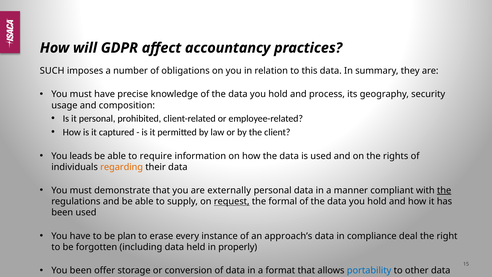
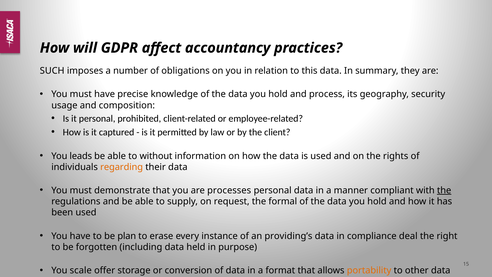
require: require -> without
externally: externally -> processes
request underline: present -> none
approach’s: approach’s -> providing’s
properly: properly -> purpose
You been: been -> scale
portability colour: blue -> orange
